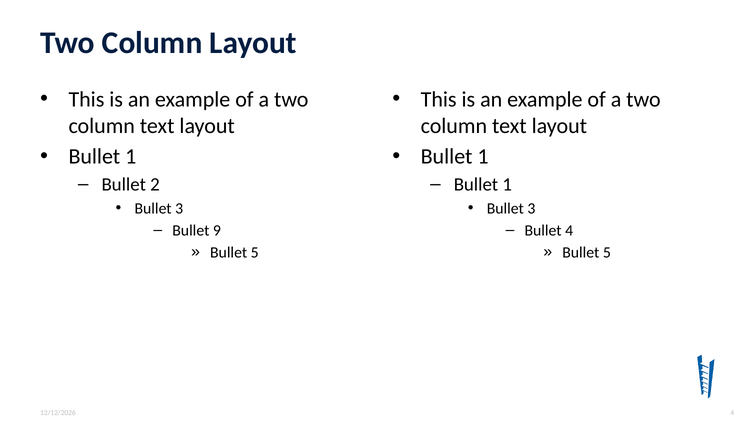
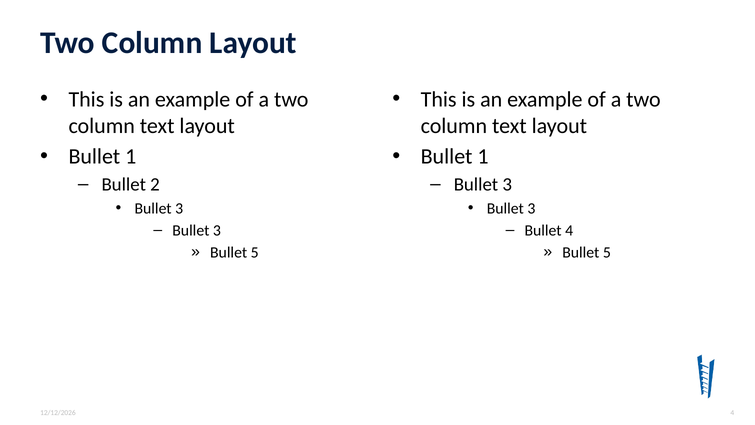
1 at (507, 185): 1 -> 3
9 at (217, 230): 9 -> 3
